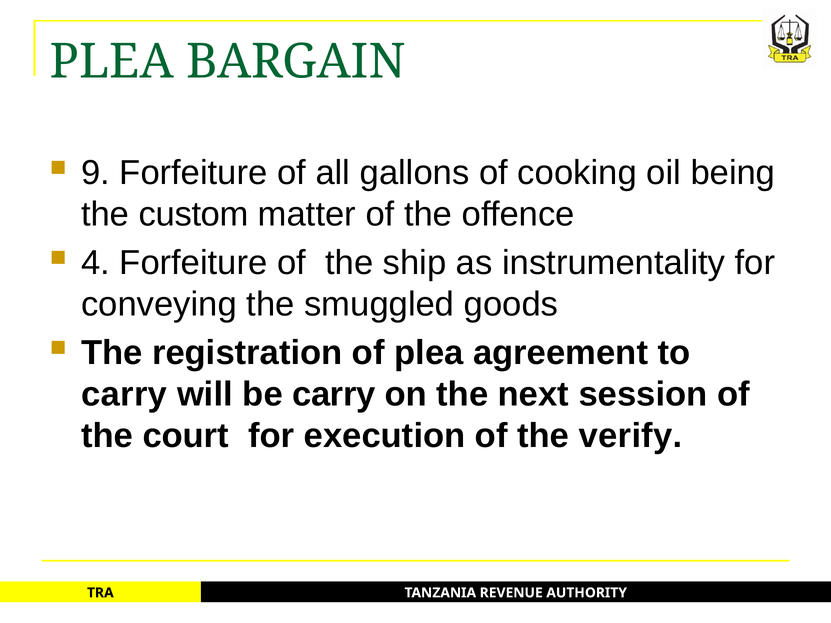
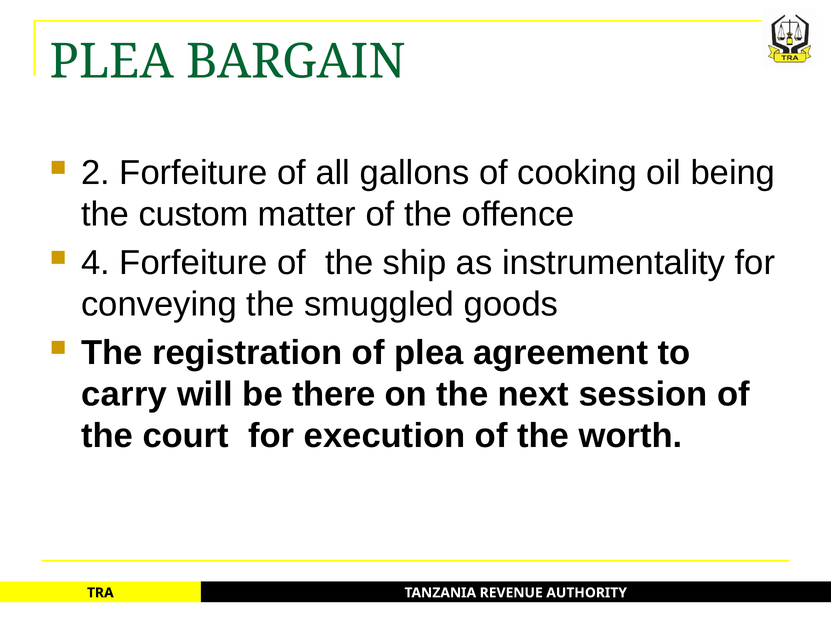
9: 9 -> 2
be carry: carry -> there
verify: verify -> worth
